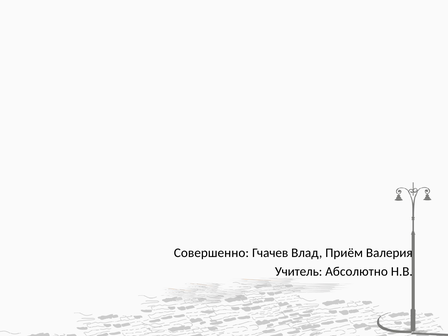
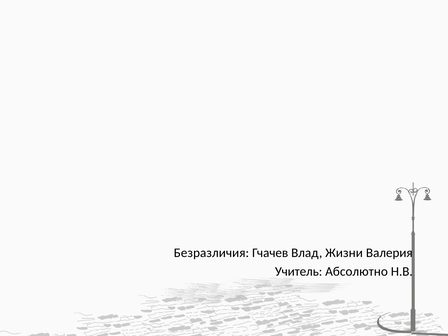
Совершенно: Совершенно -> Безразличия
Приём: Приём -> Жизни
